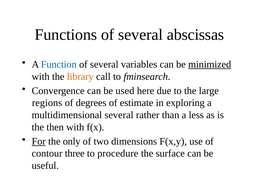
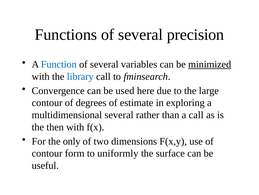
abscissas: abscissas -> precision
library colour: orange -> blue
regions at (47, 102): regions -> contour
a less: less -> call
For underline: present -> none
three: three -> form
procedure: procedure -> uniformly
